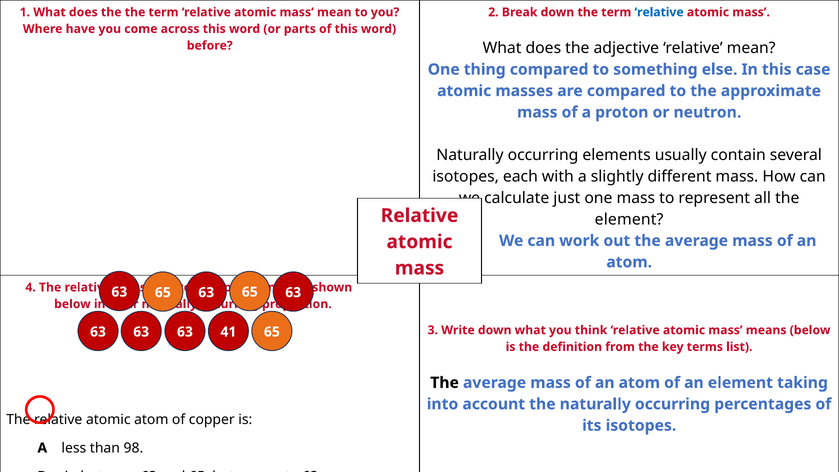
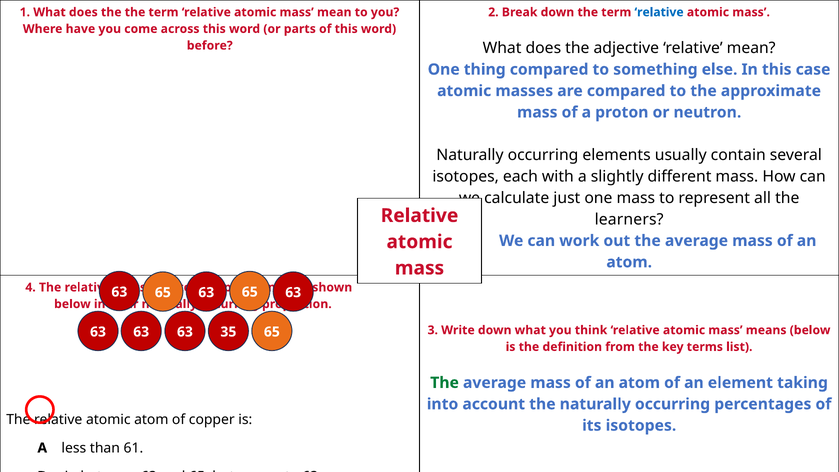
element at (629, 219): element -> learners
41: 41 -> 35
The at (445, 383) colour: black -> green
98: 98 -> 61
